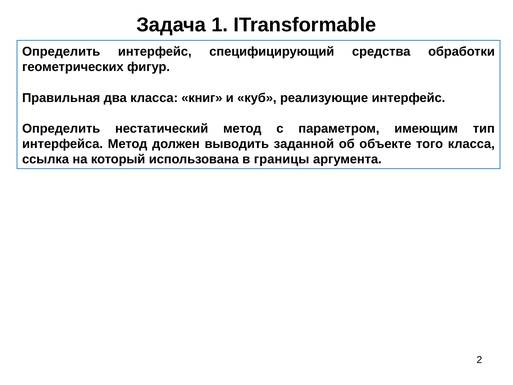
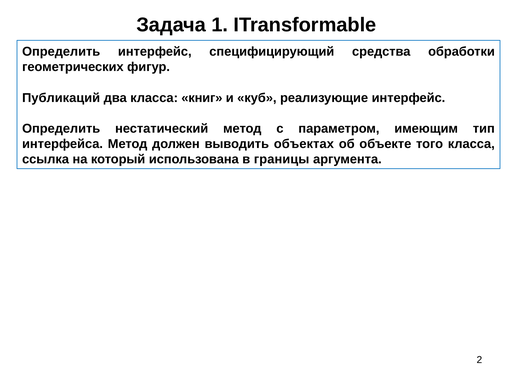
Правильная: Правильная -> Публикаций
заданной: заданной -> объектах
